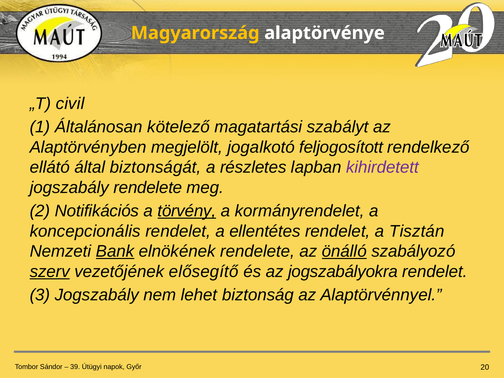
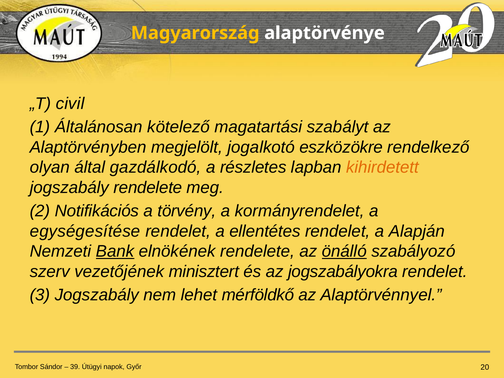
feljogosított: feljogosított -> eszközökre
ellátó: ellátó -> olyan
biztonságát: biztonságát -> gazdálkodó
kihirdetett colour: purple -> orange
törvény underline: present -> none
koncepcionális: koncepcionális -> egységesítése
Tisztán: Tisztán -> Alapján
szerv underline: present -> none
elősegítő: elősegítő -> minisztert
biztonság: biztonság -> mérföldkő
